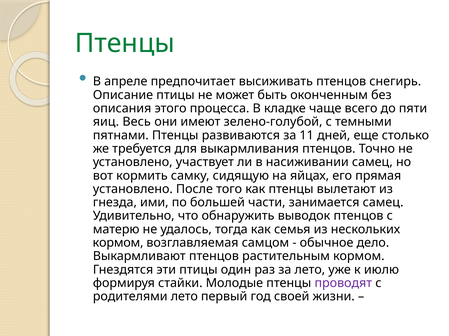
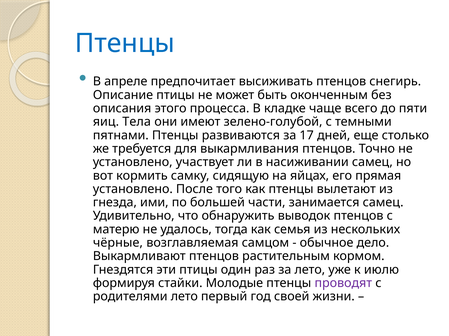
Птенцы at (125, 43) colour: green -> blue
Весь: Весь -> Тела
11: 11 -> 17
кормом at (118, 243): кормом -> чёрные
